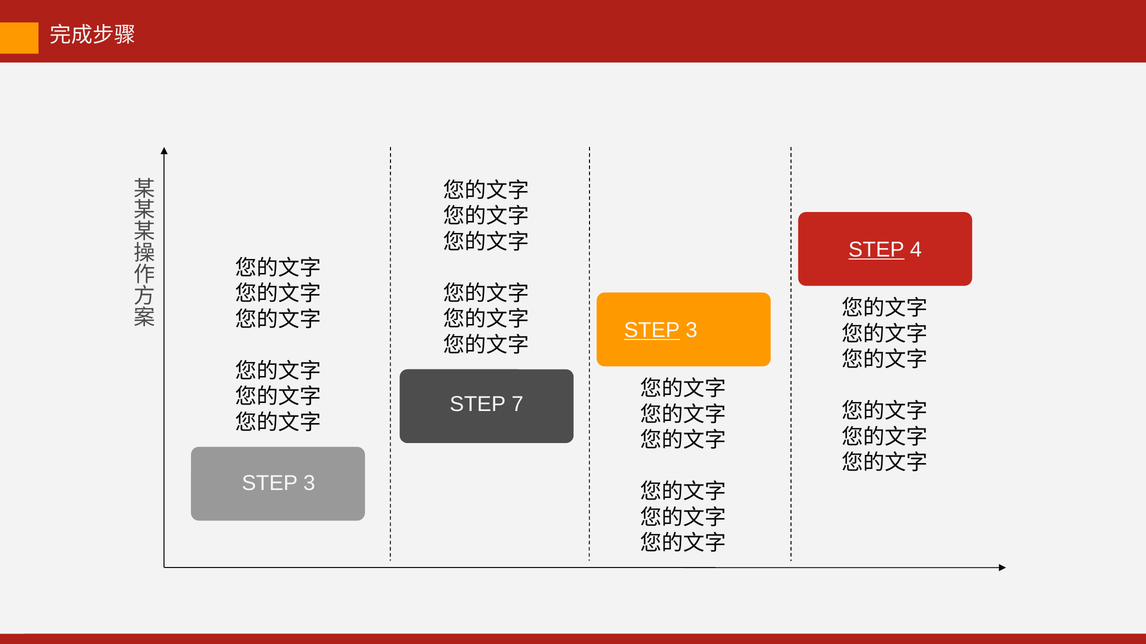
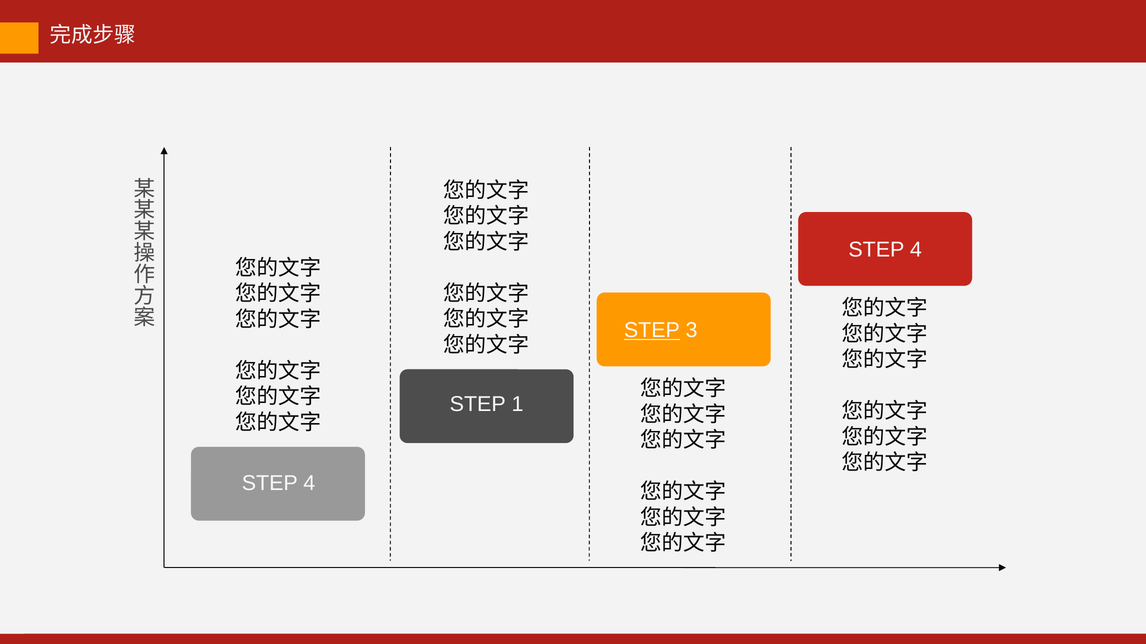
STEP at (876, 250) underline: present -> none
7: 7 -> 1
3 at (309, 484): 3 -> 4
